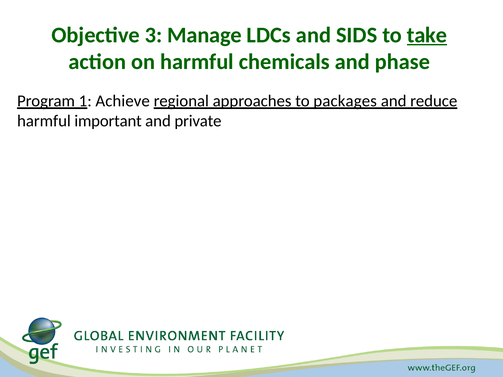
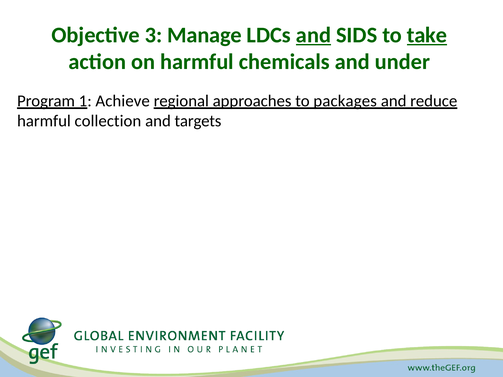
and at (313, 35) underline: none -> present
phase: phase -> under
important: important -> collection
private: private -> targets
